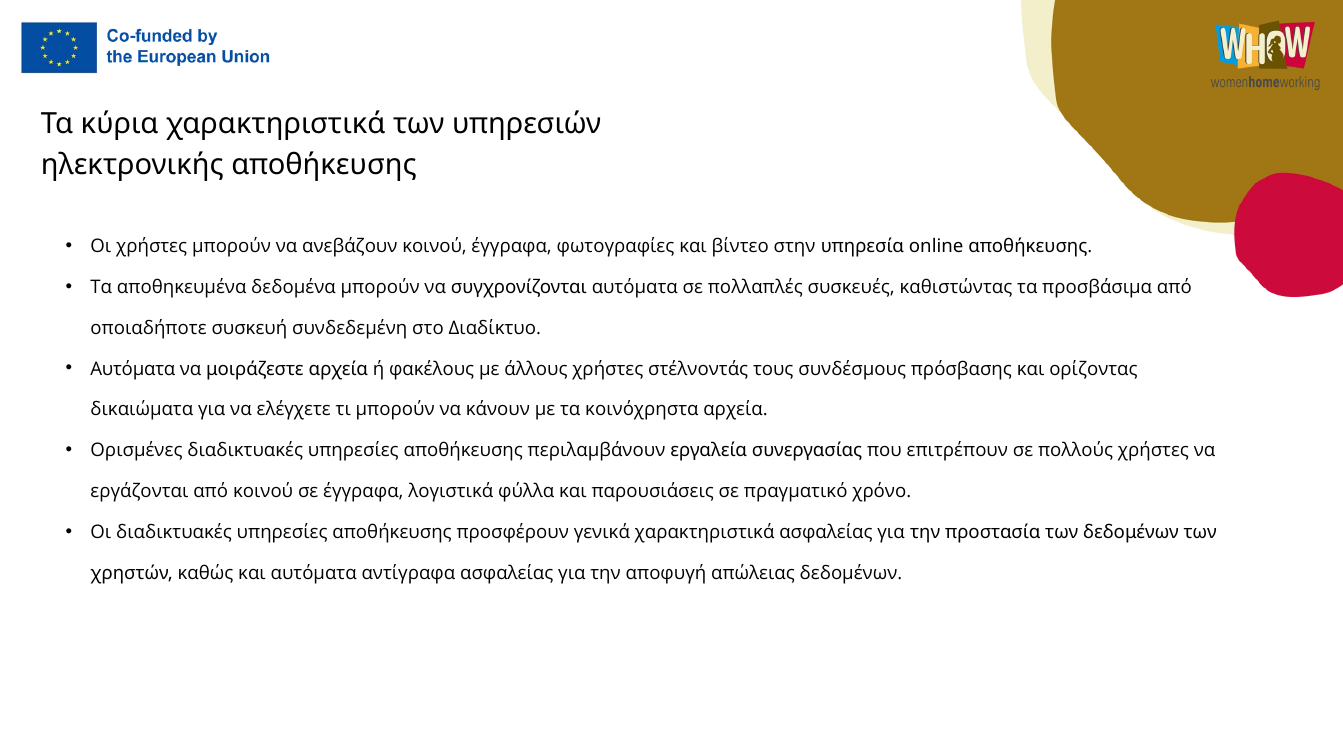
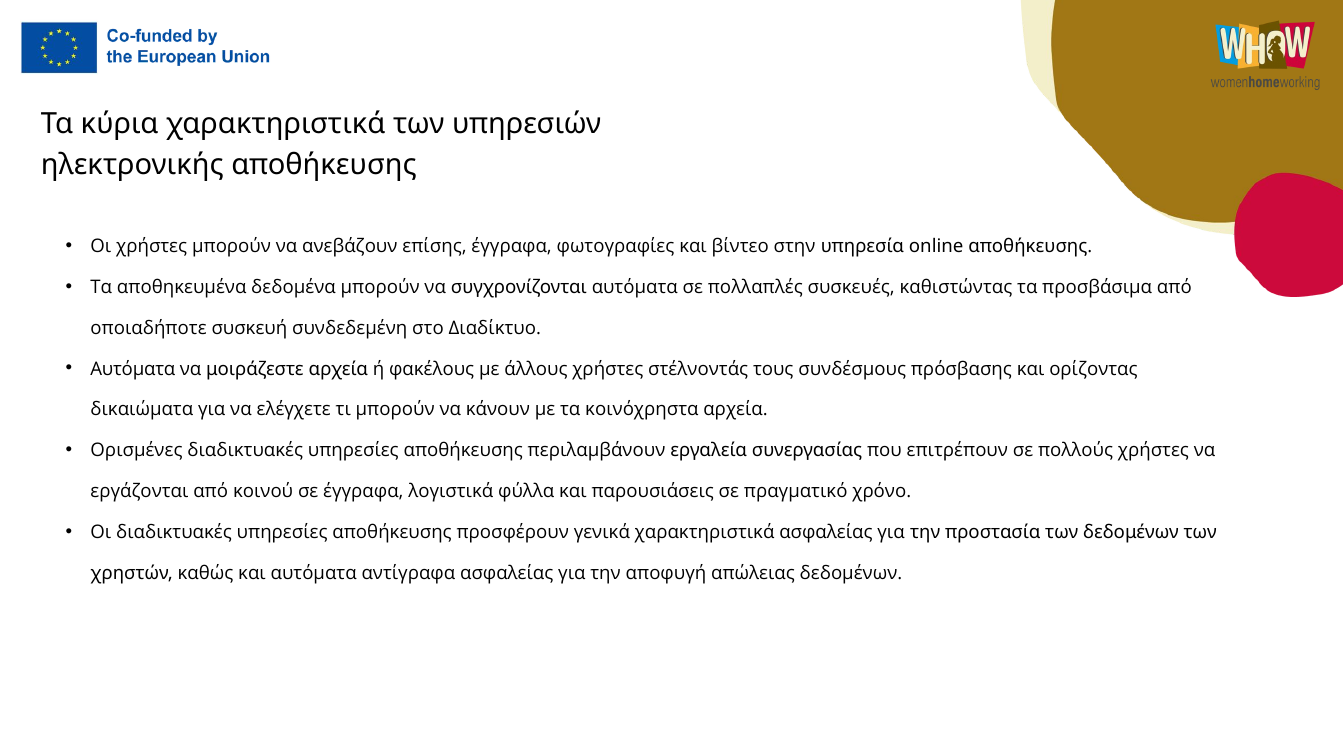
ανεβάζουν κοινού: κοινού -> επίσης
